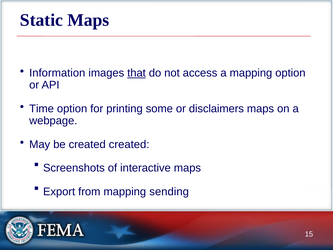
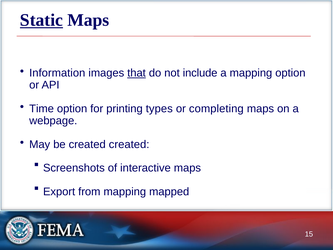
Static underline: none -> present
access: access -> include
some: some -> types
disclaimers: disclaimers -> completing
sending: sending -> mapped
